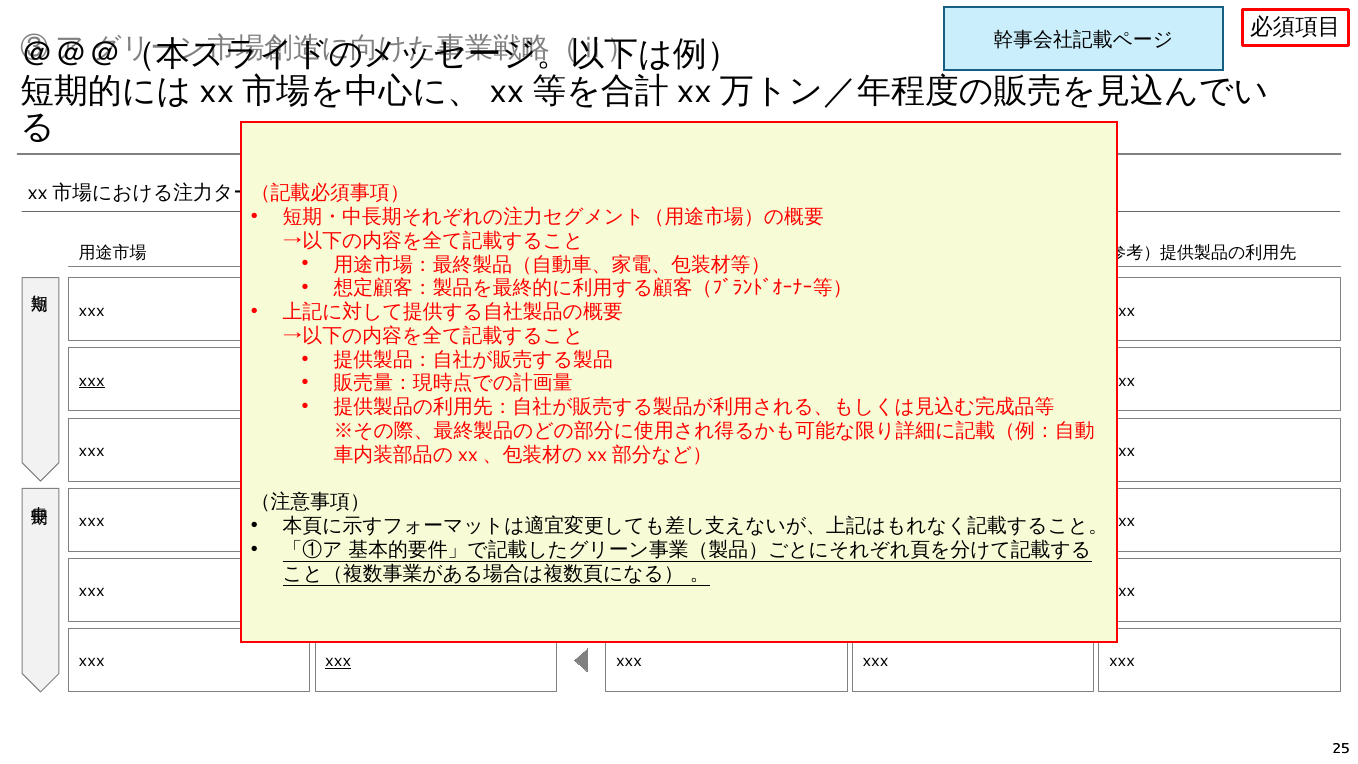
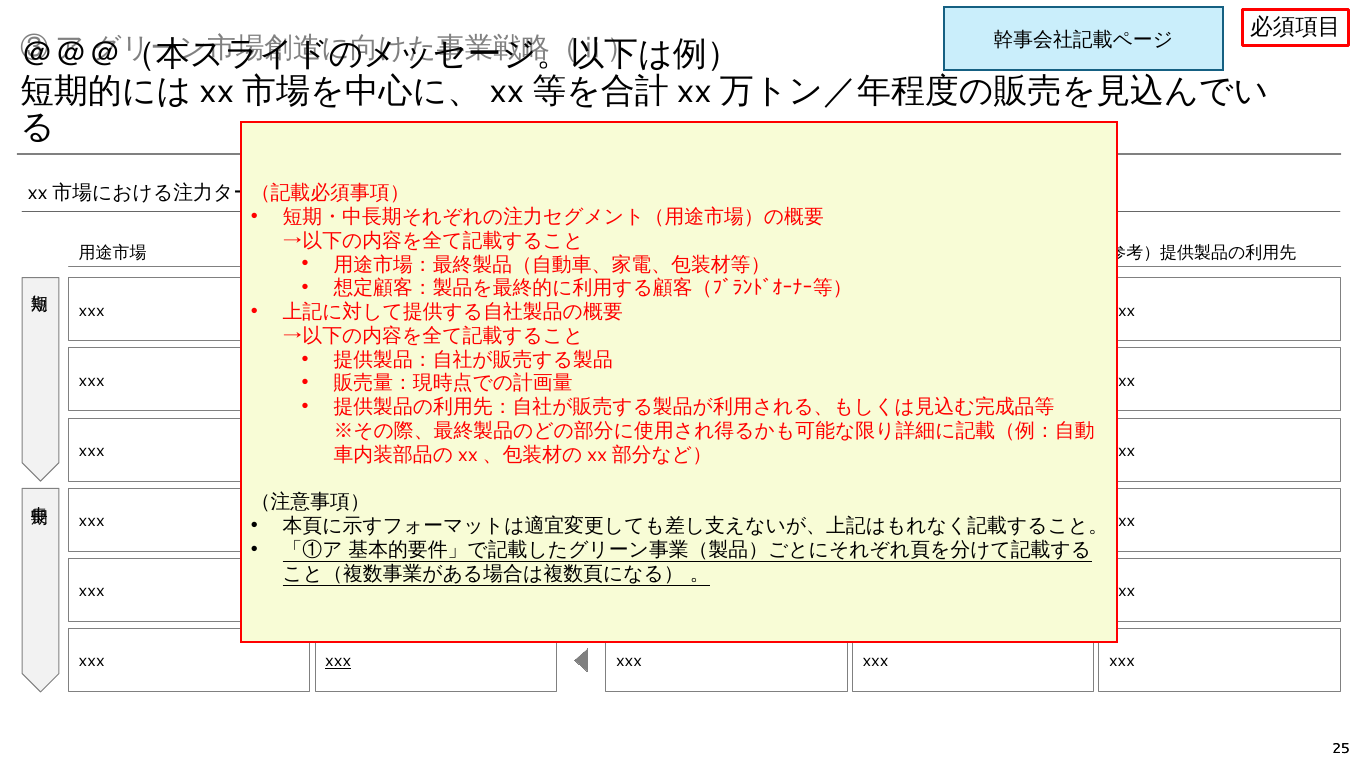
xxx at (92, 381) underline: present -> none
